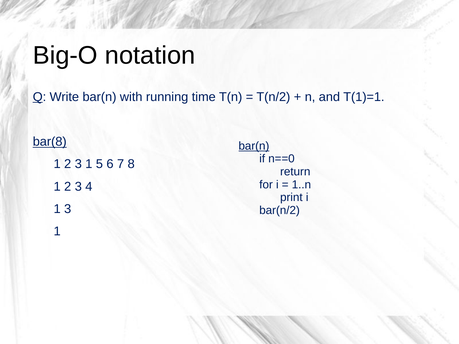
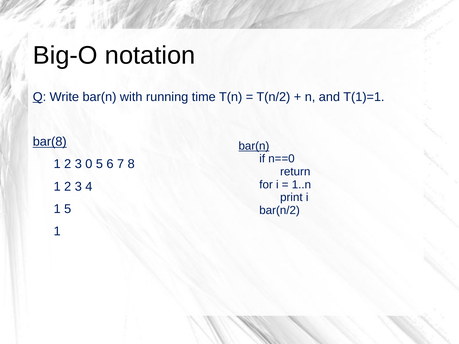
2 3 1: 1 -> 0
1 3: 3 -> 5
